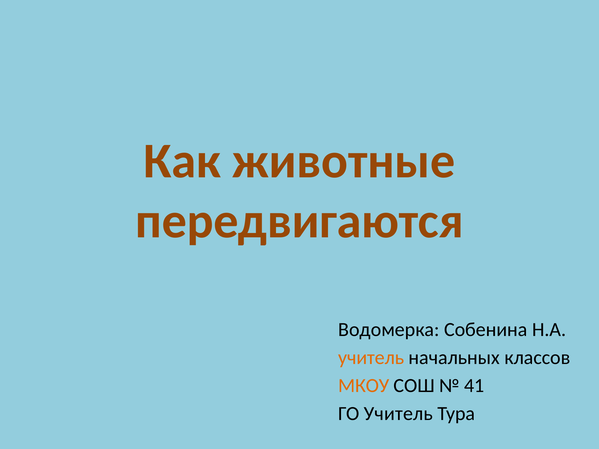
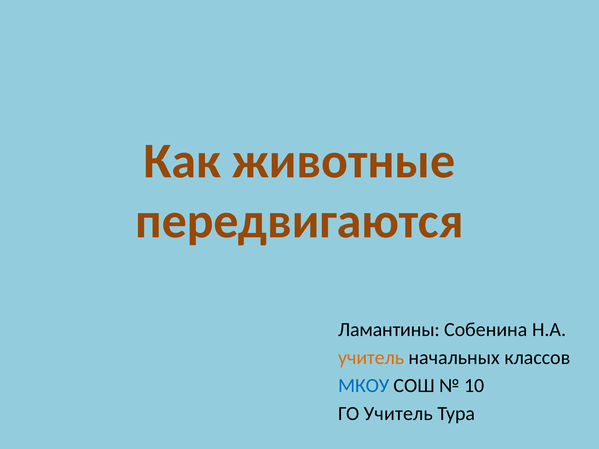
Водомерка: Водомерка -> Ламантины
МКОУ colour: orange -> blue
41: 41 -> 10
